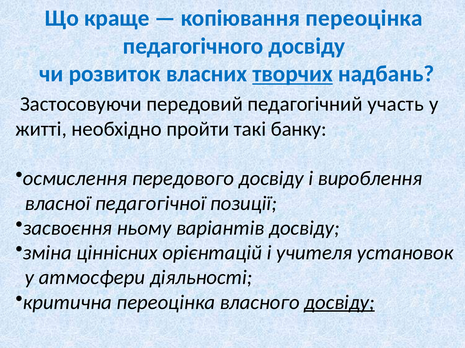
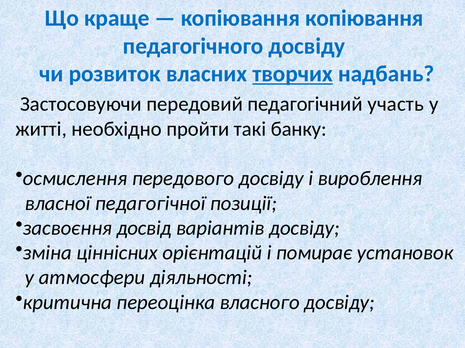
копіювання переоцінка: переоцінка -> копіювання
ньому: ньому -> досвід
учителя: учителя -> помирає
досвіду at (339, 303) underline: present -> none
